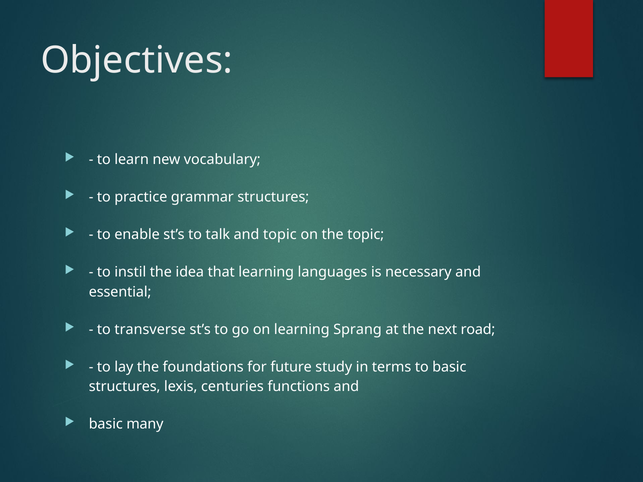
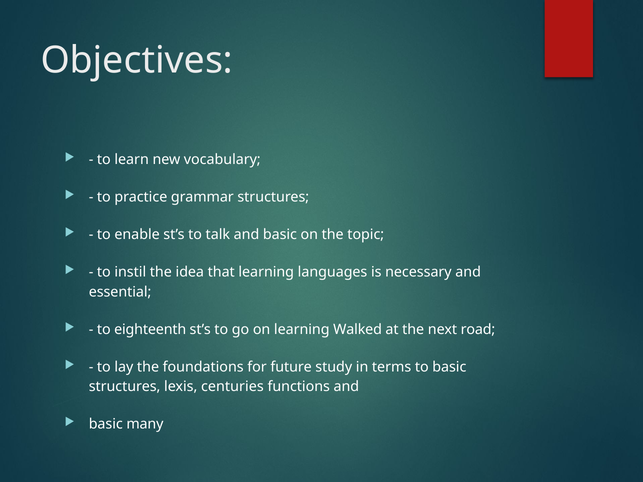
and topic: topic -> basic
transverse: transverse -> eighteenth
Sprang: Sprang -> Walked
